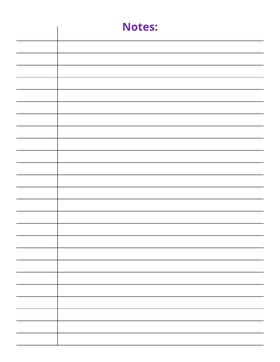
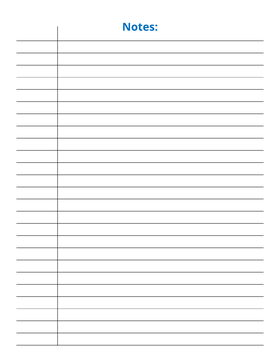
Notes colour: purple -> blue
